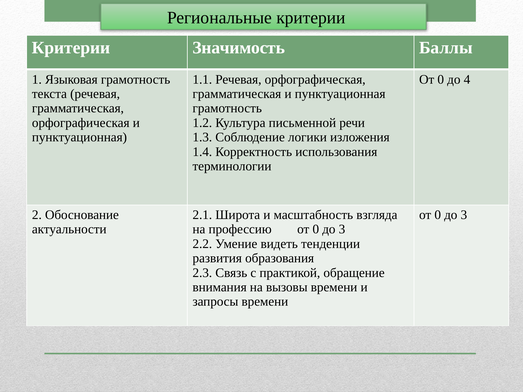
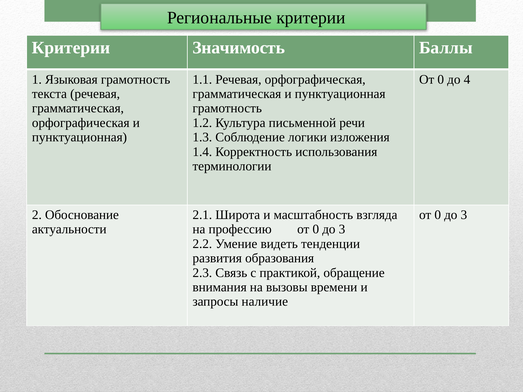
запросы времени: времени -> наличие
